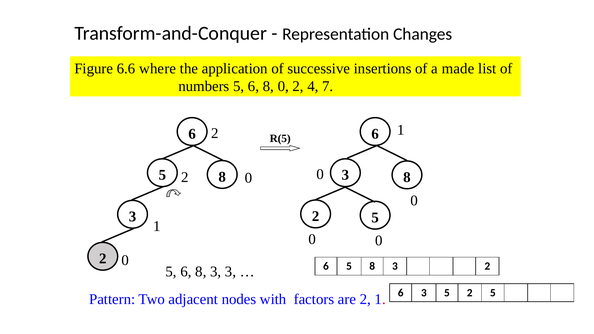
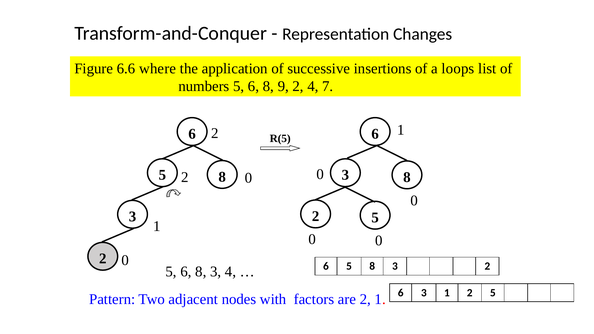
made: made -> loops
6 8 0: 0 -> 9
3 3: 3 -> 4
3 5: 5 -> 1
